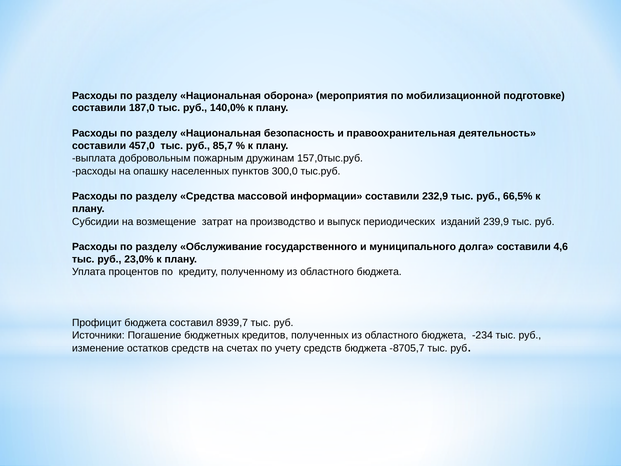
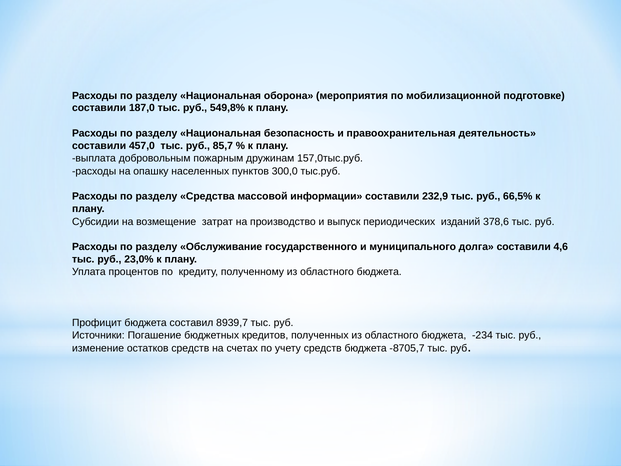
140,0%: 140,0% -> 549,8%
239,9: 239,9 -> 378,6
